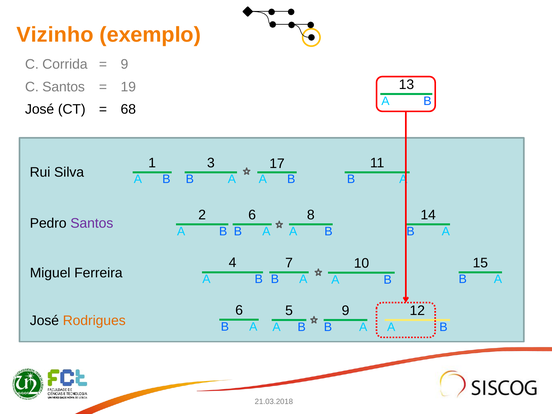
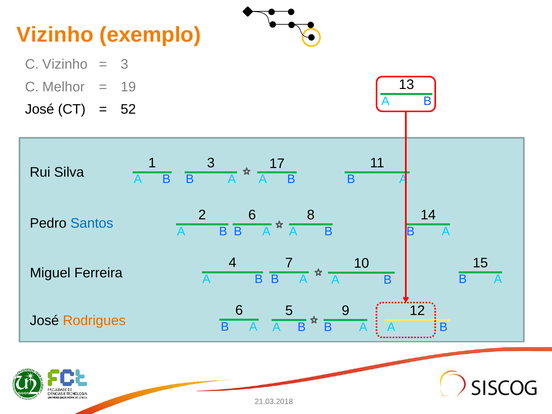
C Corrida: Corrida -> Vizinho
9 at (124, 64): 9 -> 3
C Santos: Santos -> Melhor
68: 68 -> 52
Santos at (92, 223) colour: purple -> blue
